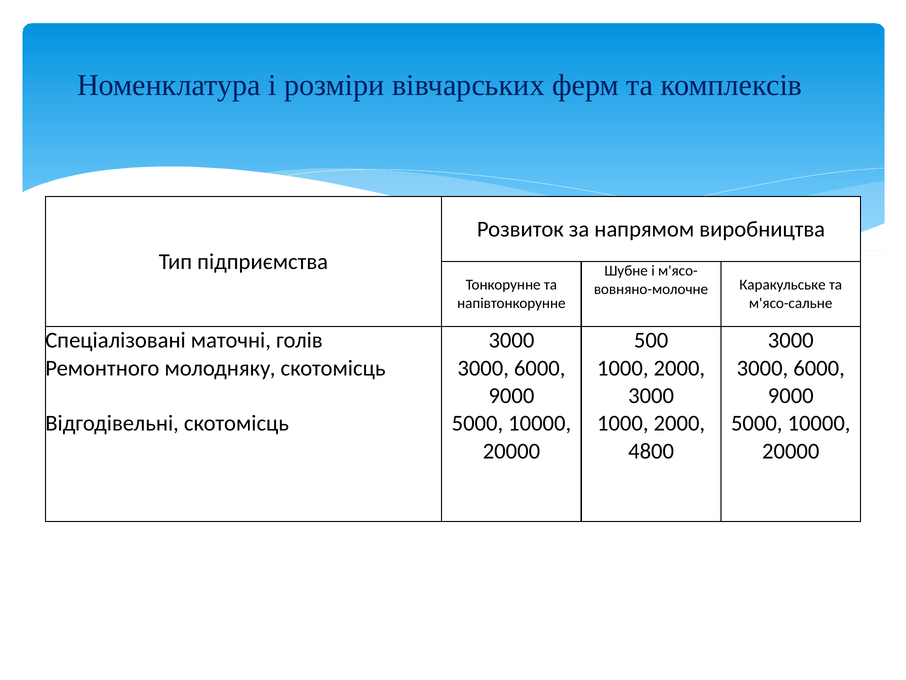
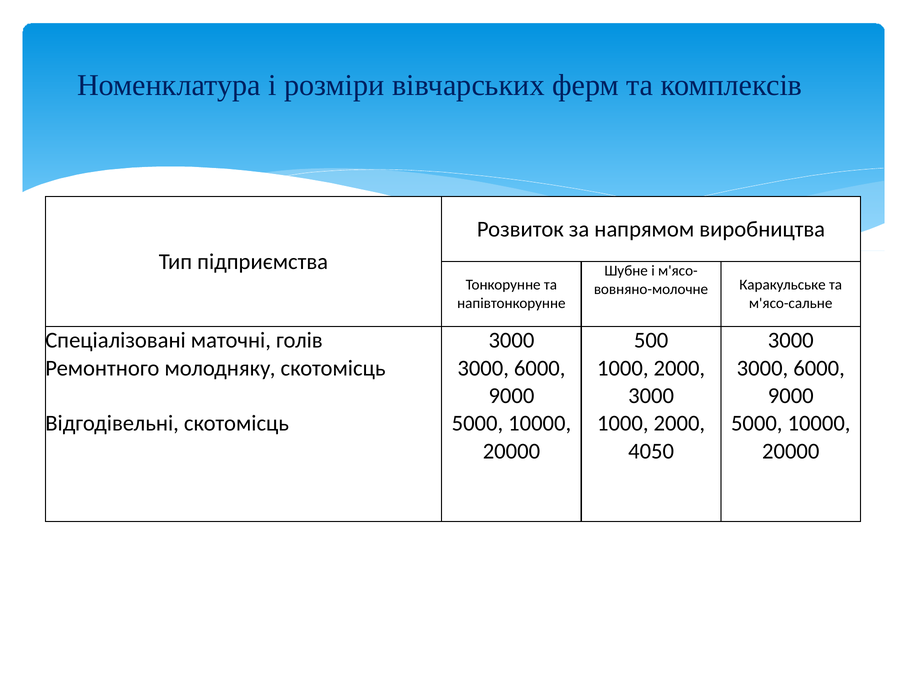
4800: 4800 -> 4050
